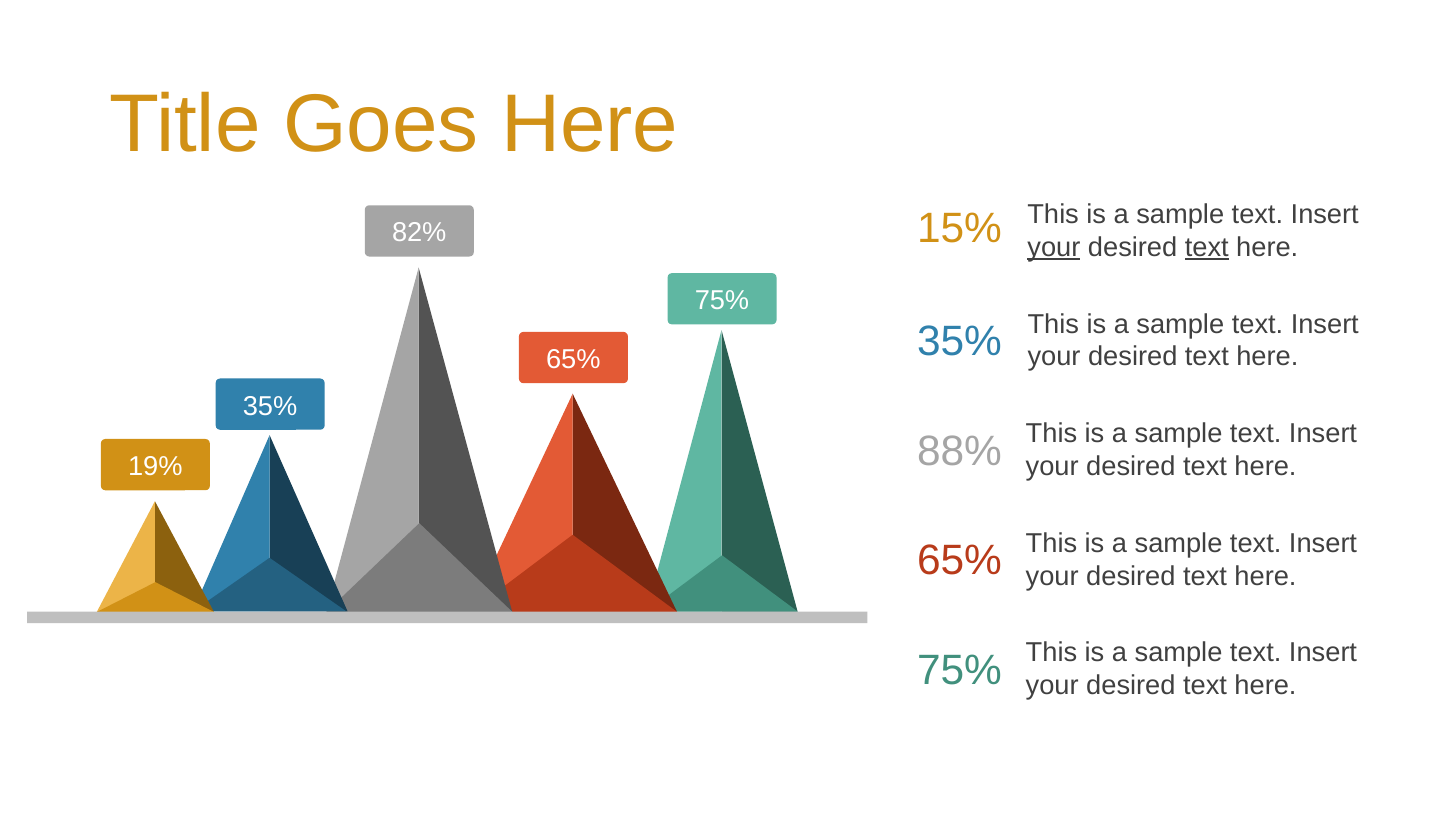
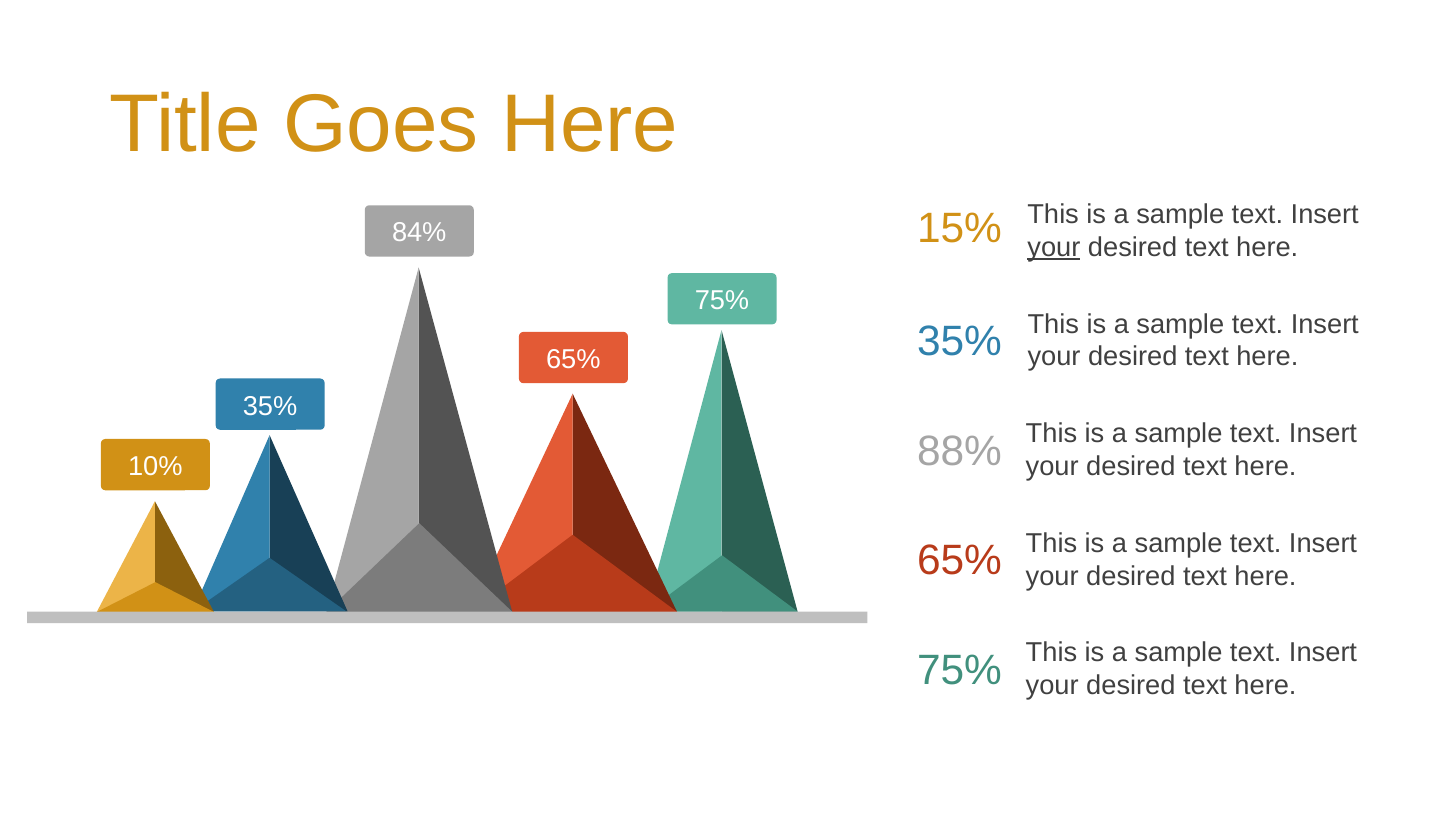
82%: 82% -> 84%
text at (1207, 247) underline: present -> none
19%: 19% -> 10%
